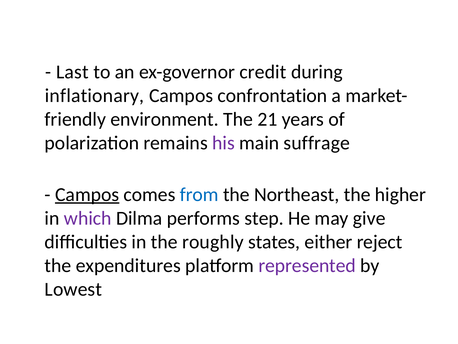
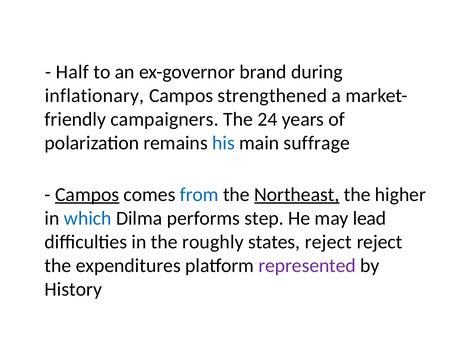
Last: Last -> Half
credit: credit -> brand
confrontation: confrontation -> strengthened
environment: environment -> campaigners
21: 21 -> 24
his colour: purple -> blue
Northeast underline: none -> present
which colour: purple -> blue
give: give -> lead
states either: either -> reject
Lowest: Lowest -> History
